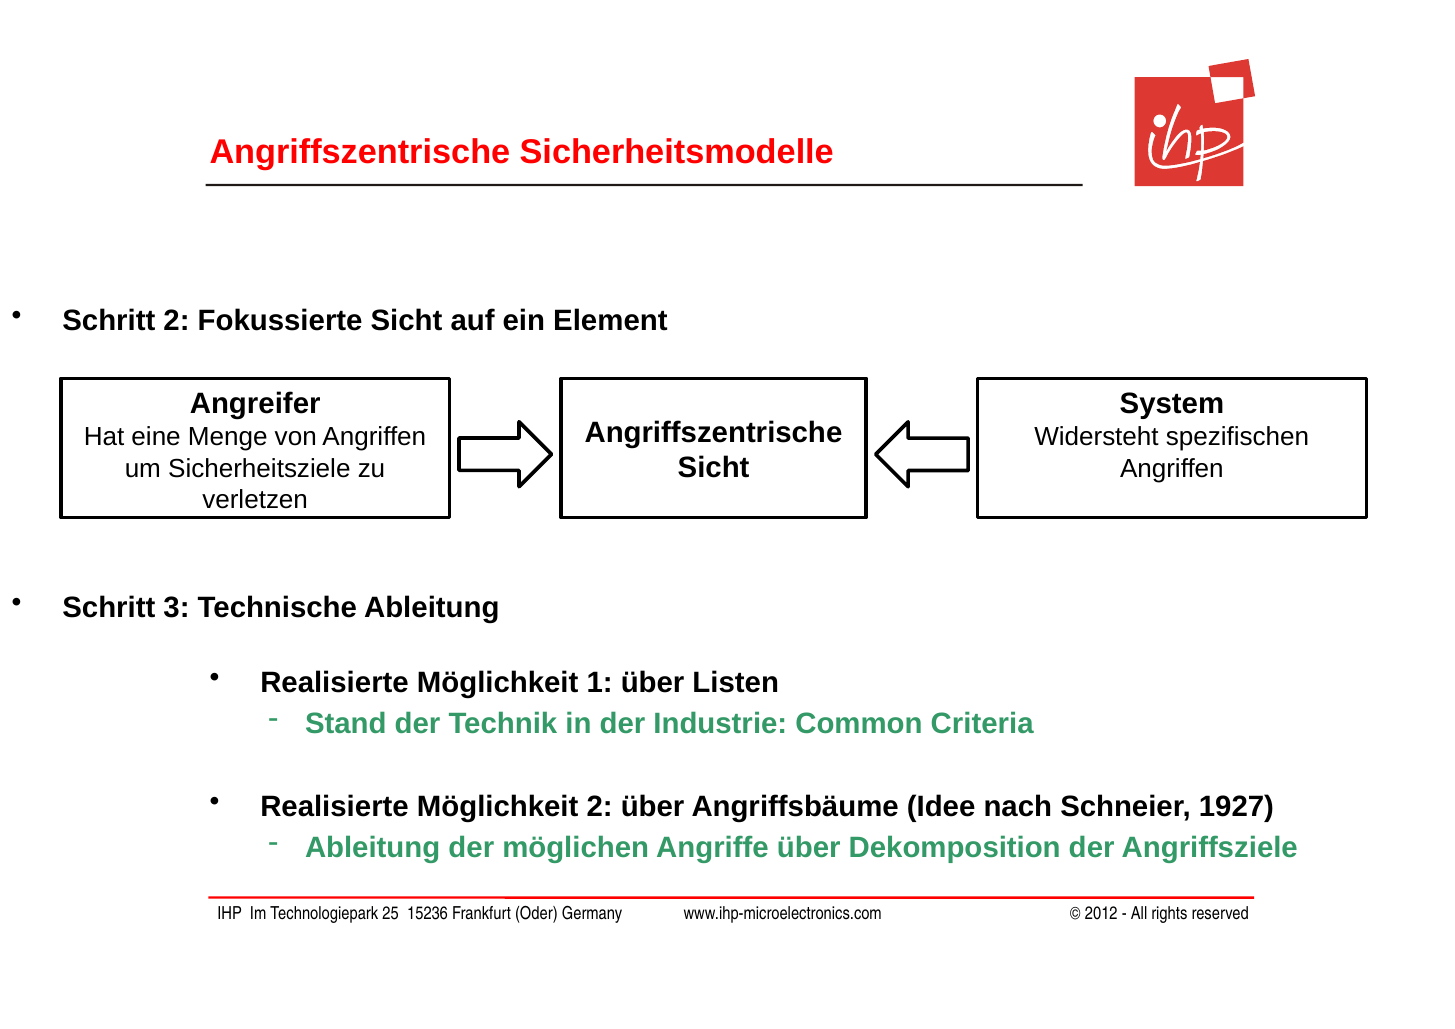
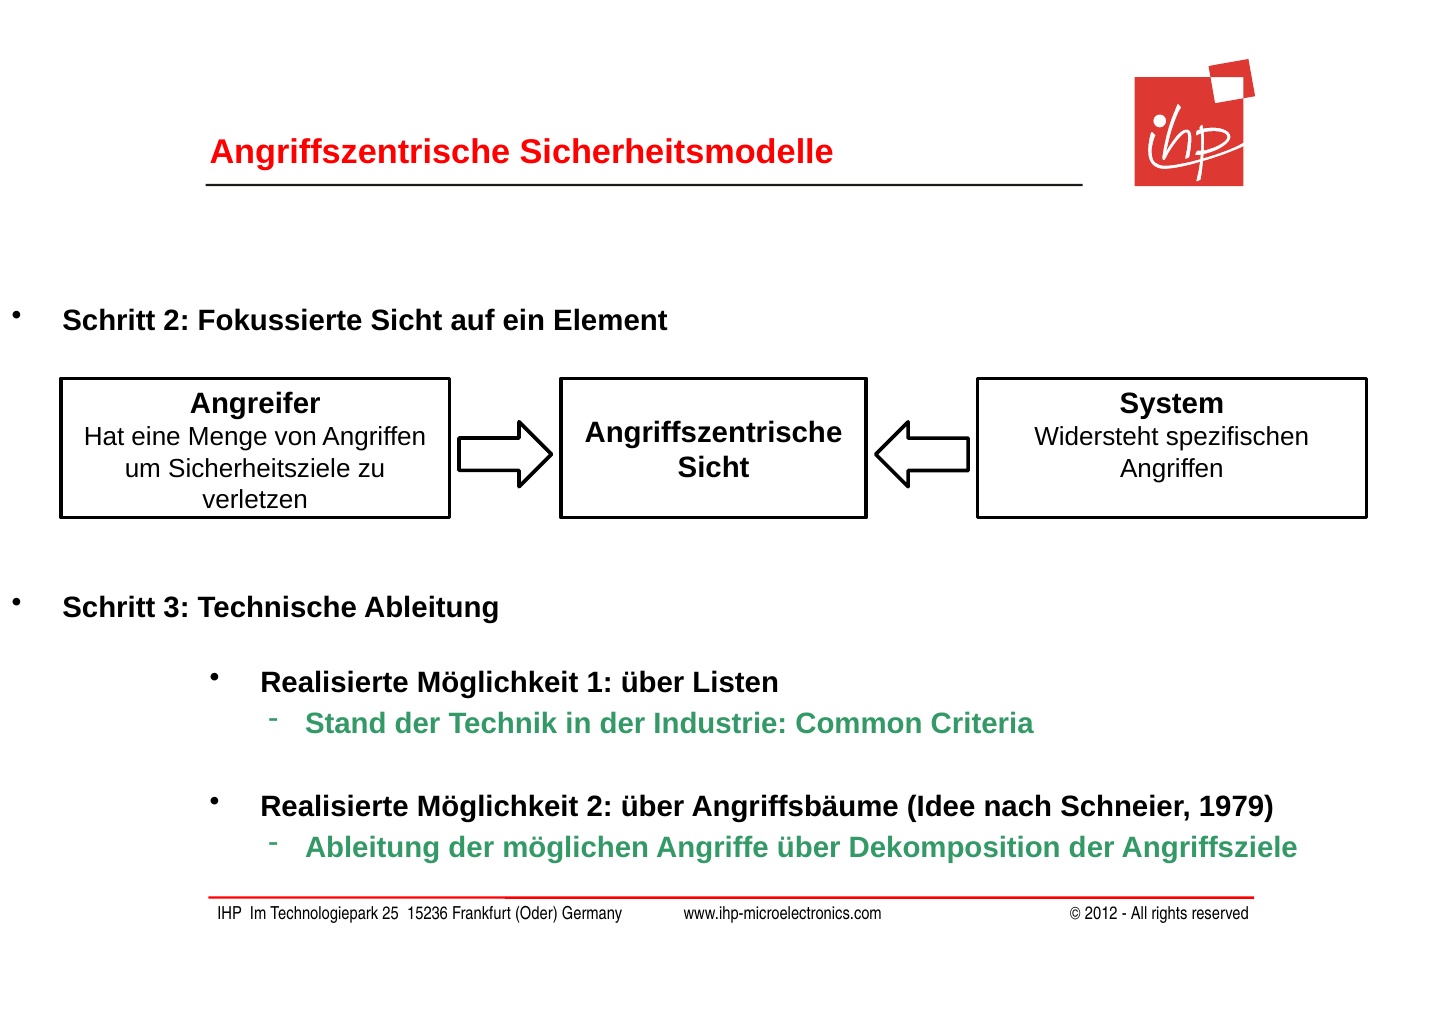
1927: 1927 -> 1979
